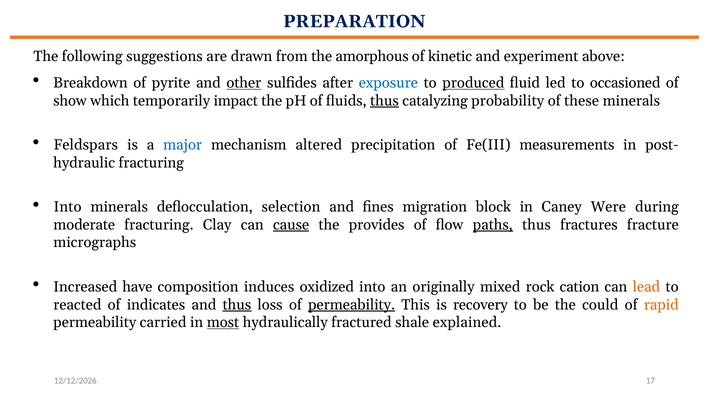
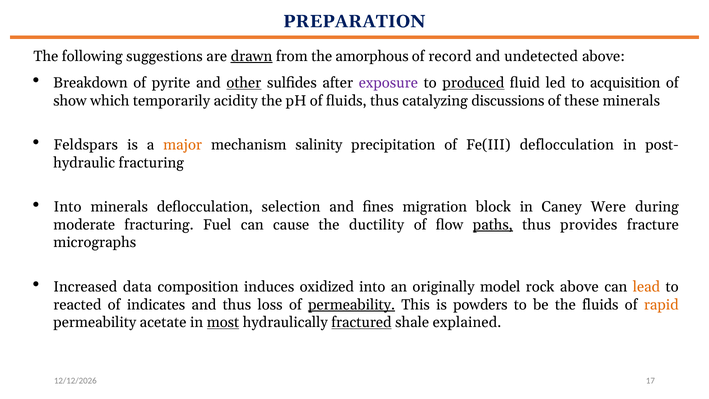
drawn underline: none -> present
kinetic: kinetic -> record
experiment: experiment -> undetected
exposure colour: blue -> purple
occasioned: occasioned -> acquisition
impact: impact -> acidity
thus at (384, 101) underline: present -> none
probability: probability -> discussions
major colour: blue -> orange
altered: altered -> salinity
Fe(III measurements: measurements -> deflocculation
Clay: Clay -> Fuel
cause underline: present -> none
provides: provides -> ductility
fractures: fractures -> provides
have: have -> data
mixed: mixed -> model
rock cation: cation -> above
thus at (237, 304) underline: present -> none
recovery: recovery -> powders
the could: could -> fluids
carried: carried -> acetate
fractured underline: none -> present
